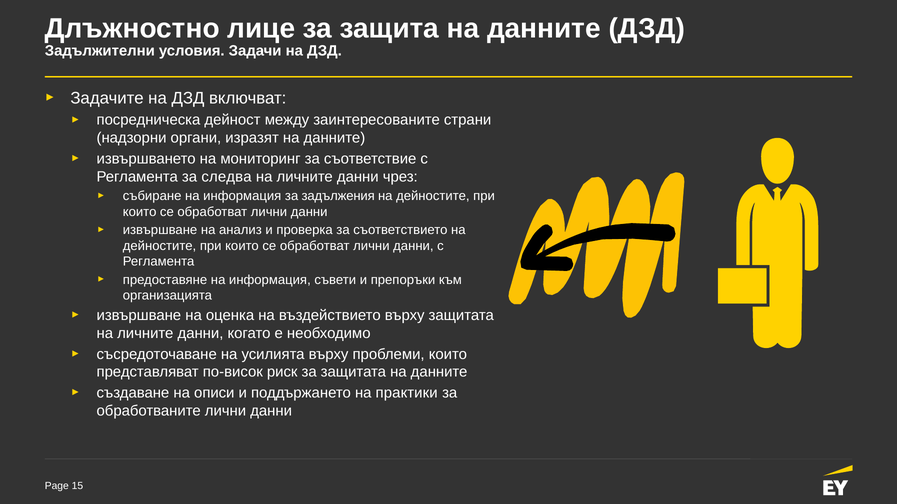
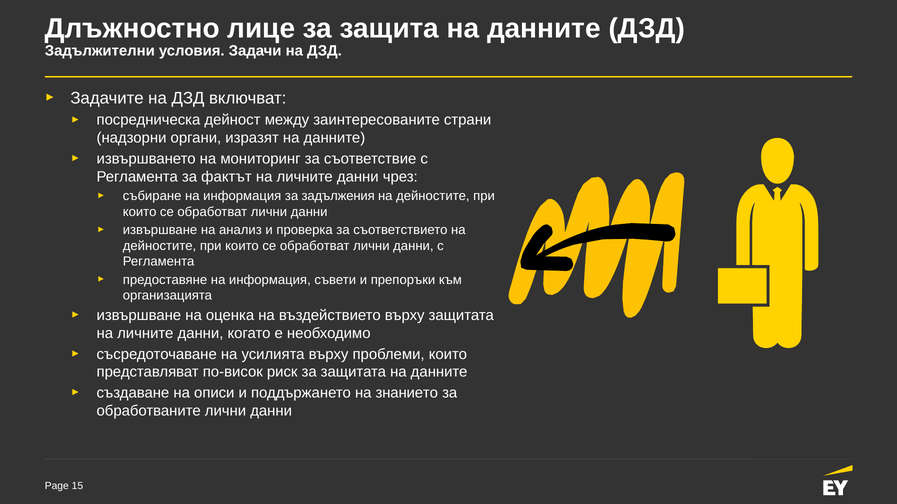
следва: следва -> фактът
практики: практики -> знанието
